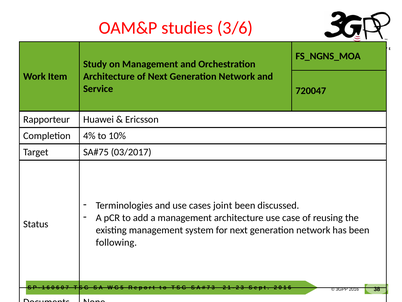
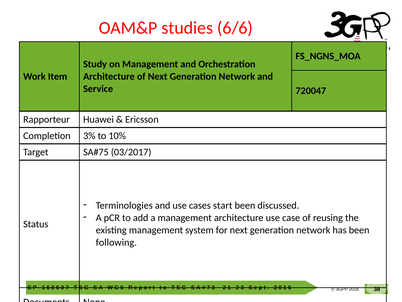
3/6: 3/6 -> 6/6
4%: 4% -> 3%
joint: joint -> start
